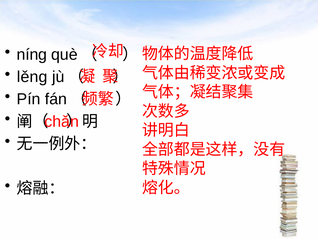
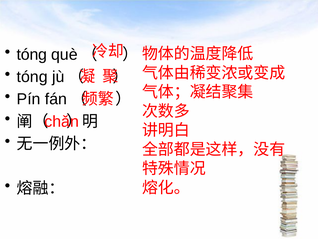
níng at (32, 55): níng -> tóng
lěng at (32, 77): lěng -> tóng
